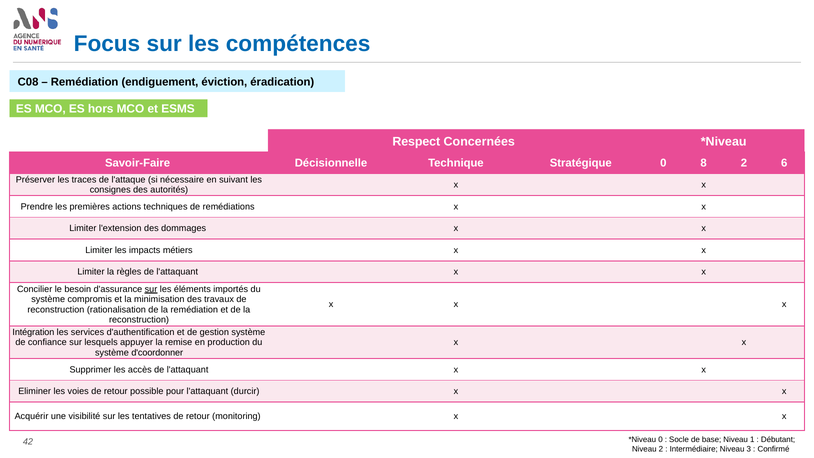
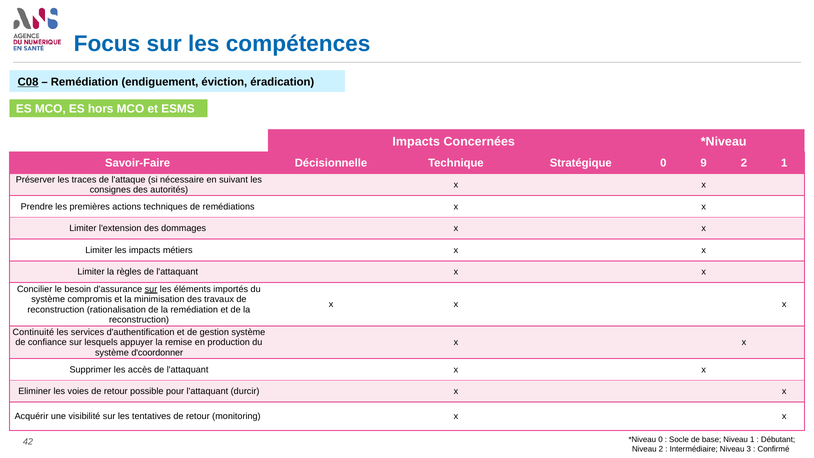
C08 underline: none -> present
Respect at (416, 142): Respect -> Impacts
8: 8 -> 9
2 6: 6 -> 1
Intégration: Intégration -> Continuité
